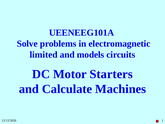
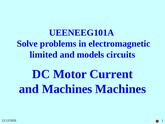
Starters: Starters -> Current
and Calculate: Calculate -> Machines
